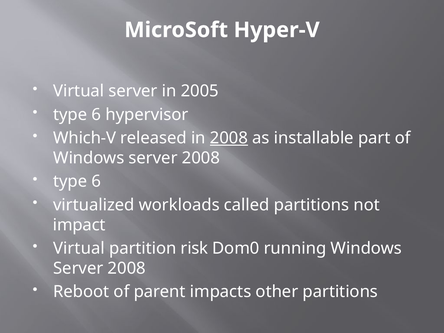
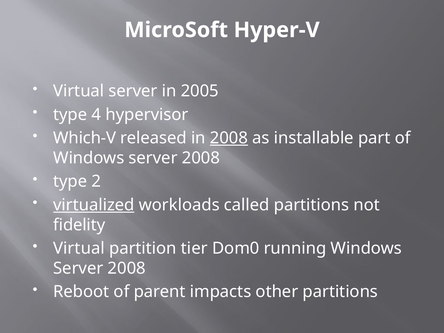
6 at (96, 115): 6 -> 4
6 at (96, 181): 6 -> 2
virtualized underline: none -> present
impact: impact -> fidelity
risk: risk -> tier
